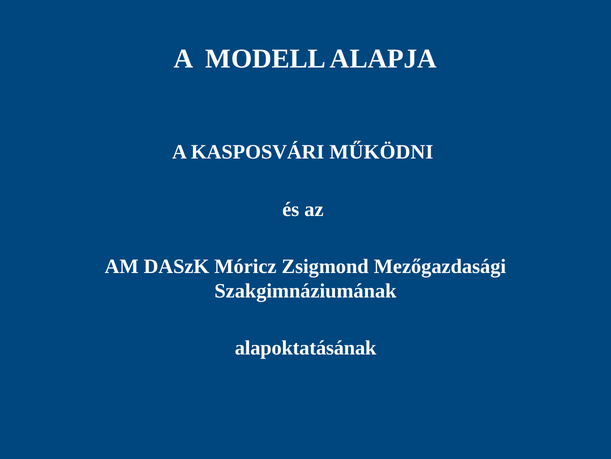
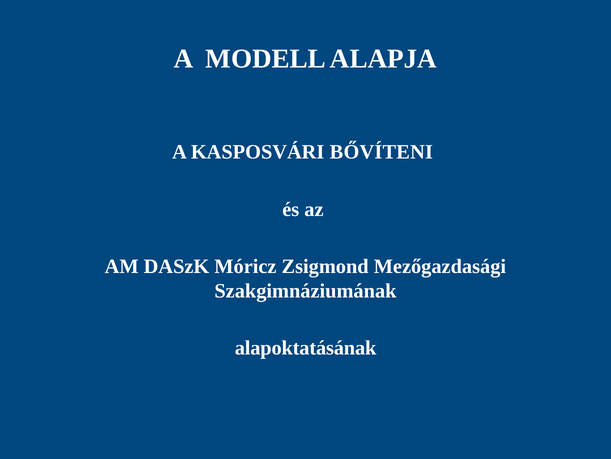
MŰKÖDNI: MŰKÖDNI -> BŐVÍTENI
